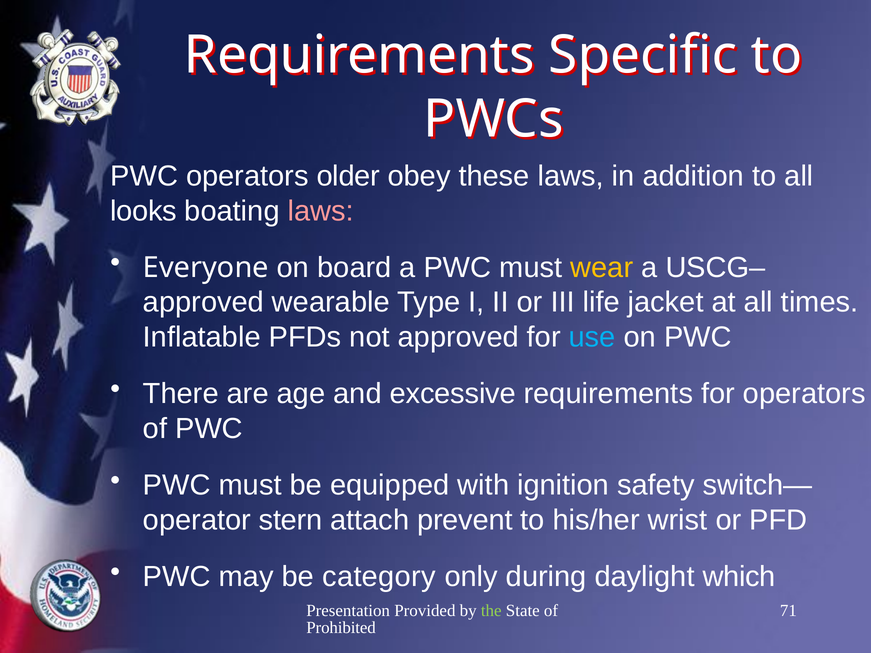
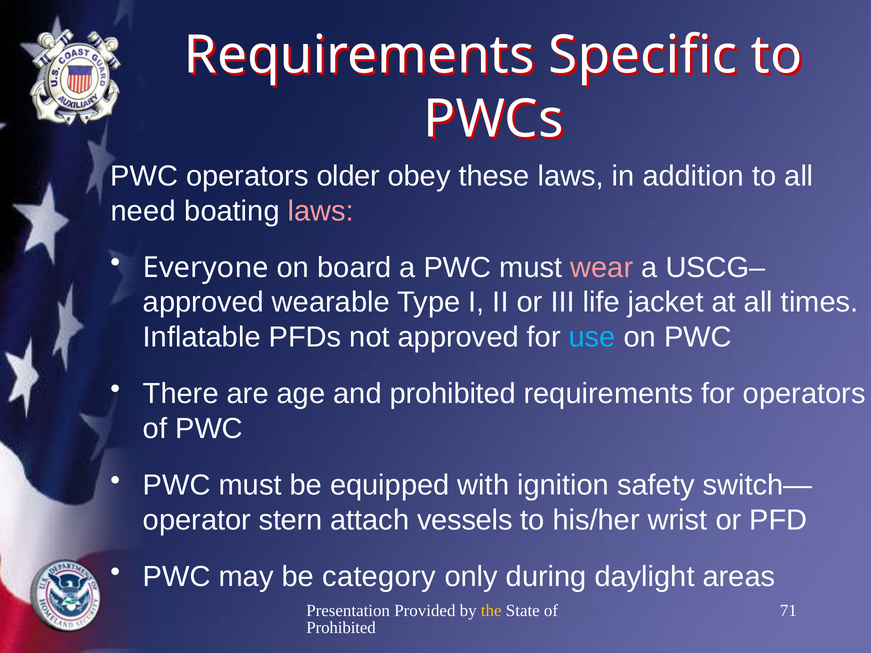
looks: looks -> need
wear colour: yellow -> pink
and excessive: excessive -> prohibited
prevent: prevent -> vessels
which: which -> areas
the colour: light green -> yellow
